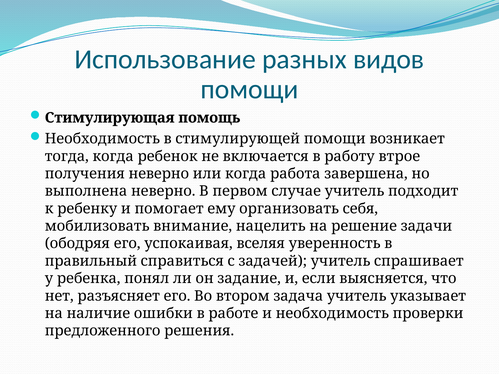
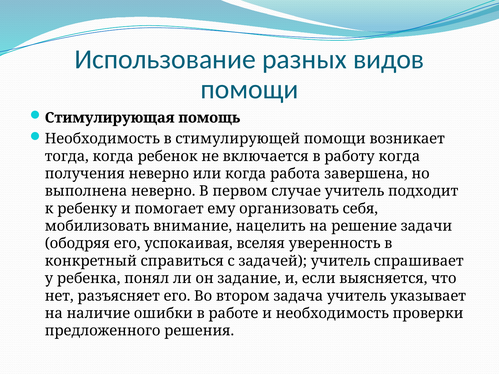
работу втрое: втрое -> когда
правильный: правильный -> конкретный
